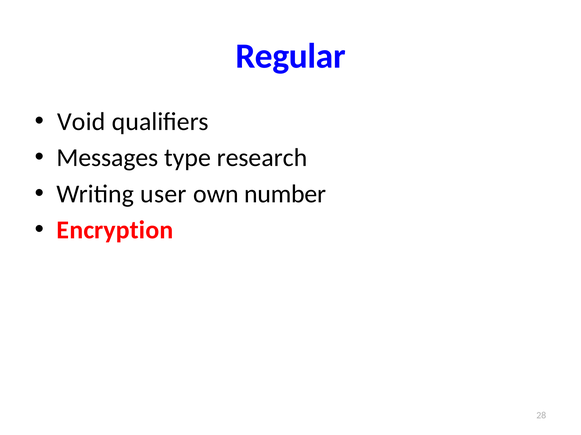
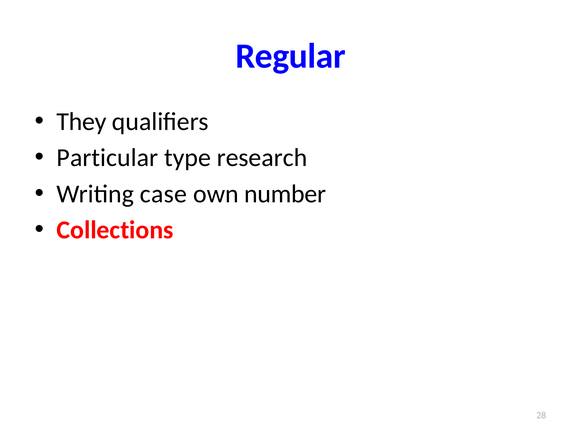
Void: Void -> They
Messages: Messages -> Particular
user: user -> case
Encryption: Encryption -> Collections
